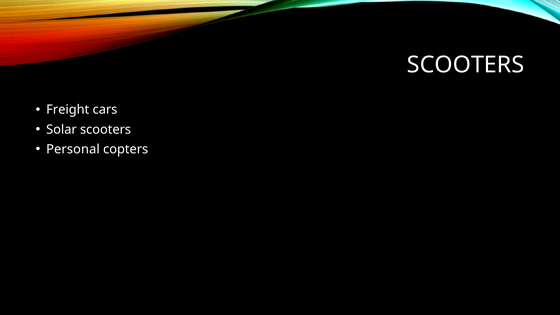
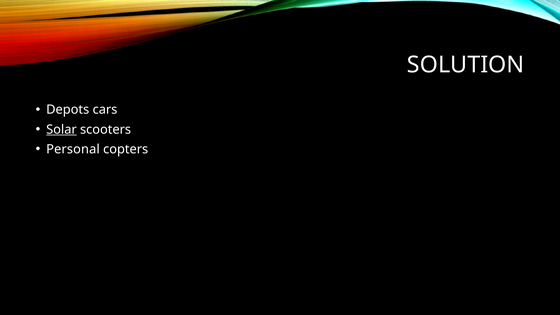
SCOOTERS at (466, 65): SCOOTERS -> SOLUTION
Freight: Freight -> Depots
Solar underline: none -> present
